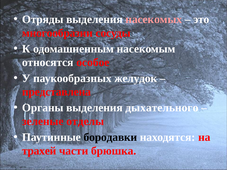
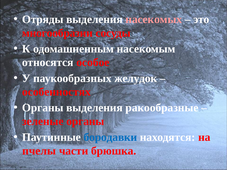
представлена: представлена -> особенностях
дыхательного: дыхательного -> ракообразные
зеленые отделы: отделы -> органы
бородавки colour: black -> blue
трахей: трахей -> пчелы
